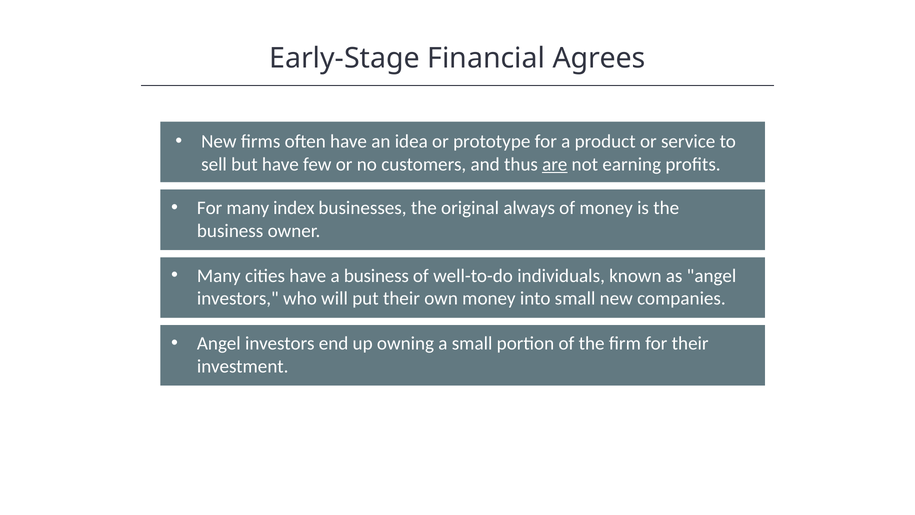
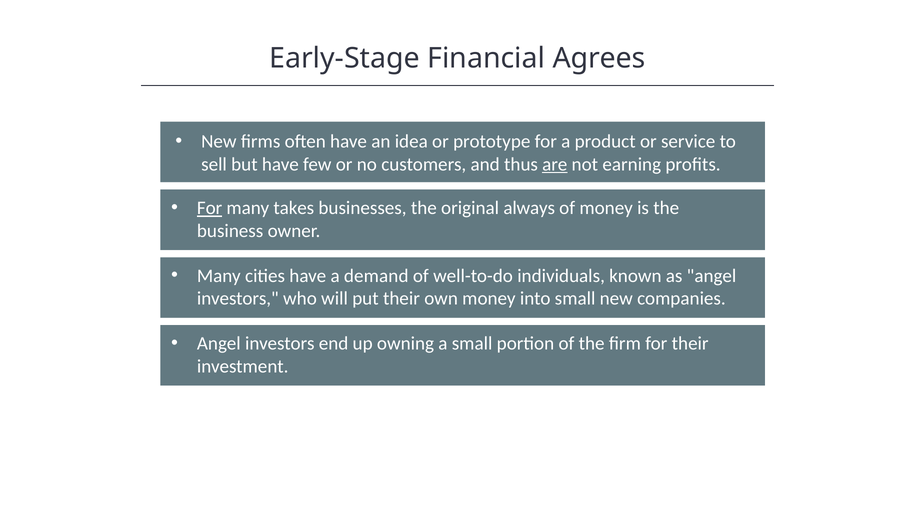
For at (210, 208) underline: none -> present
index: index -> takes
a business: business -> demand
